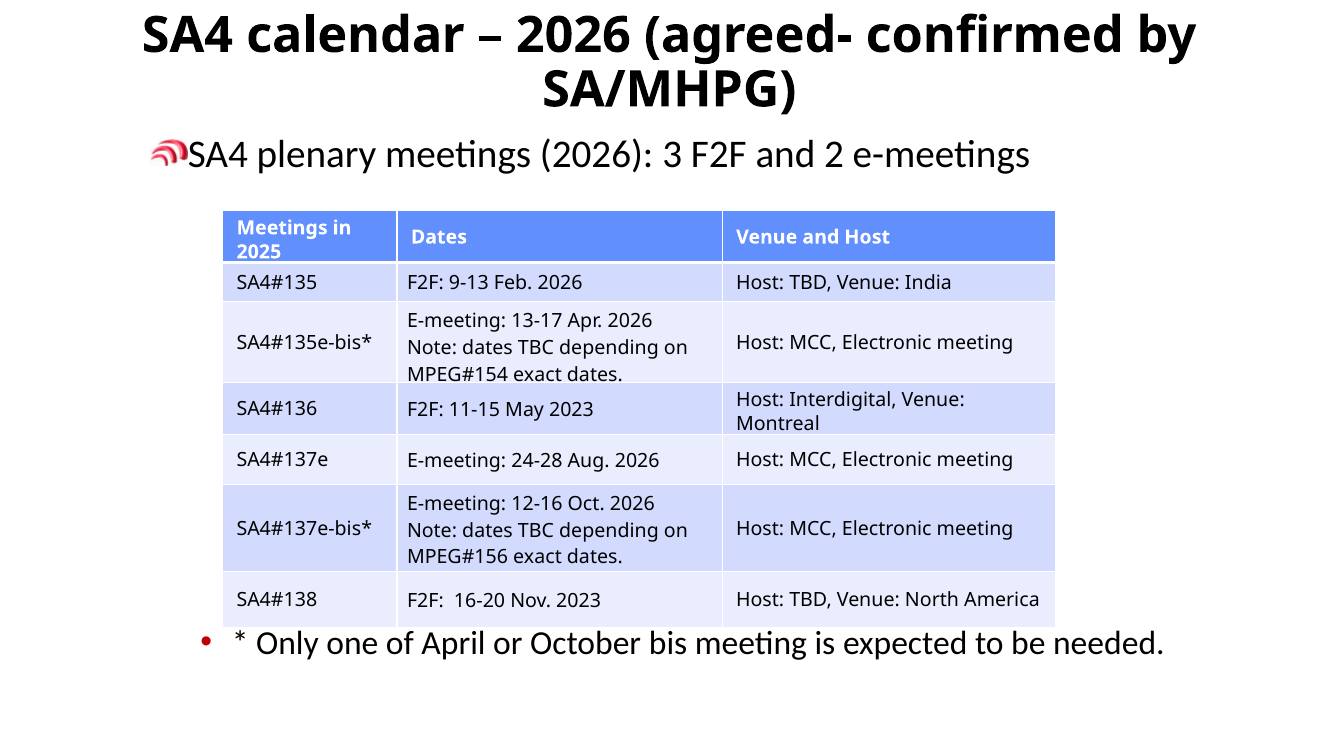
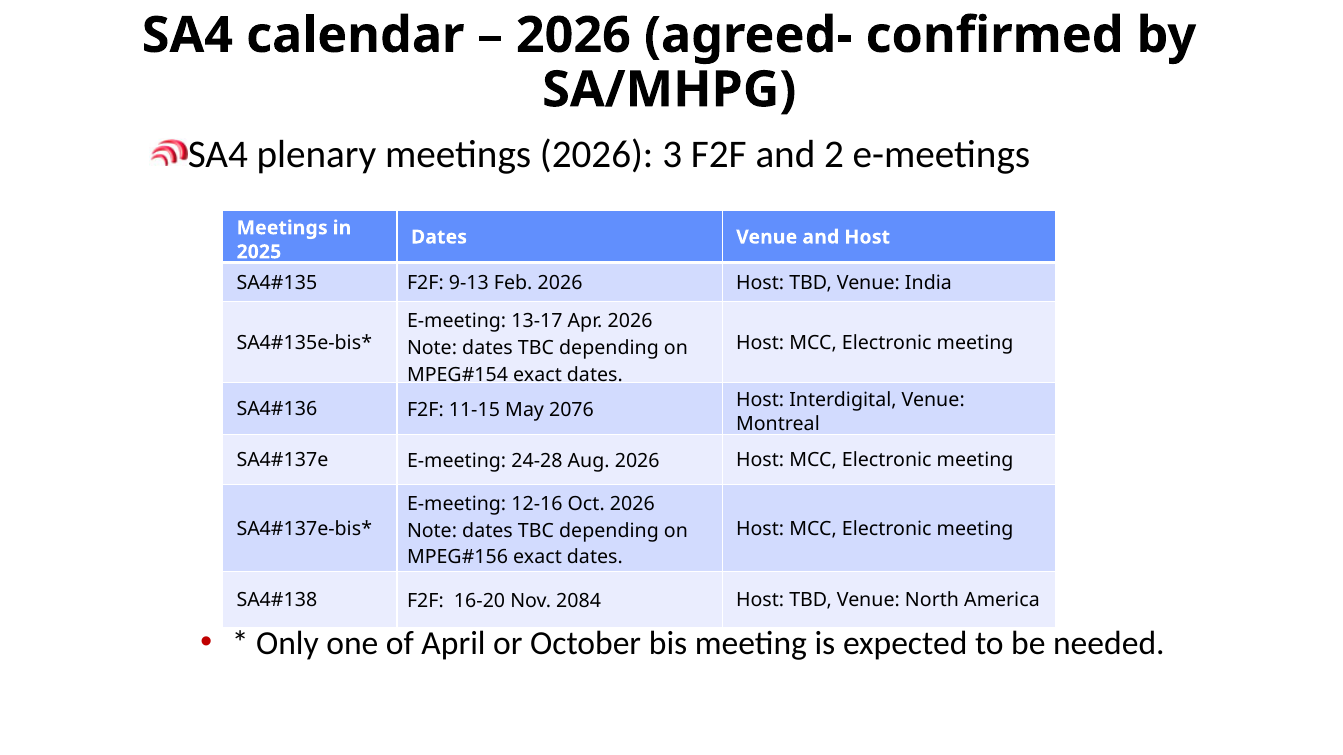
May 2023: 2023 -> 2076
Nov 2023: 2023 -> 2084
